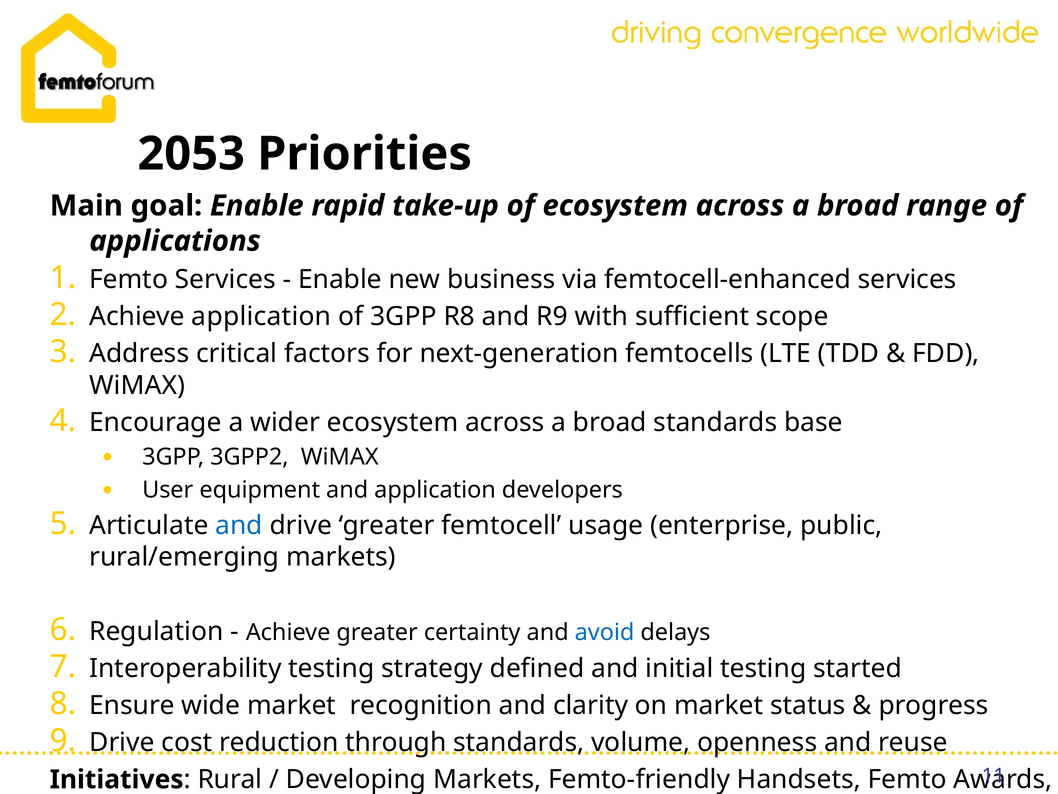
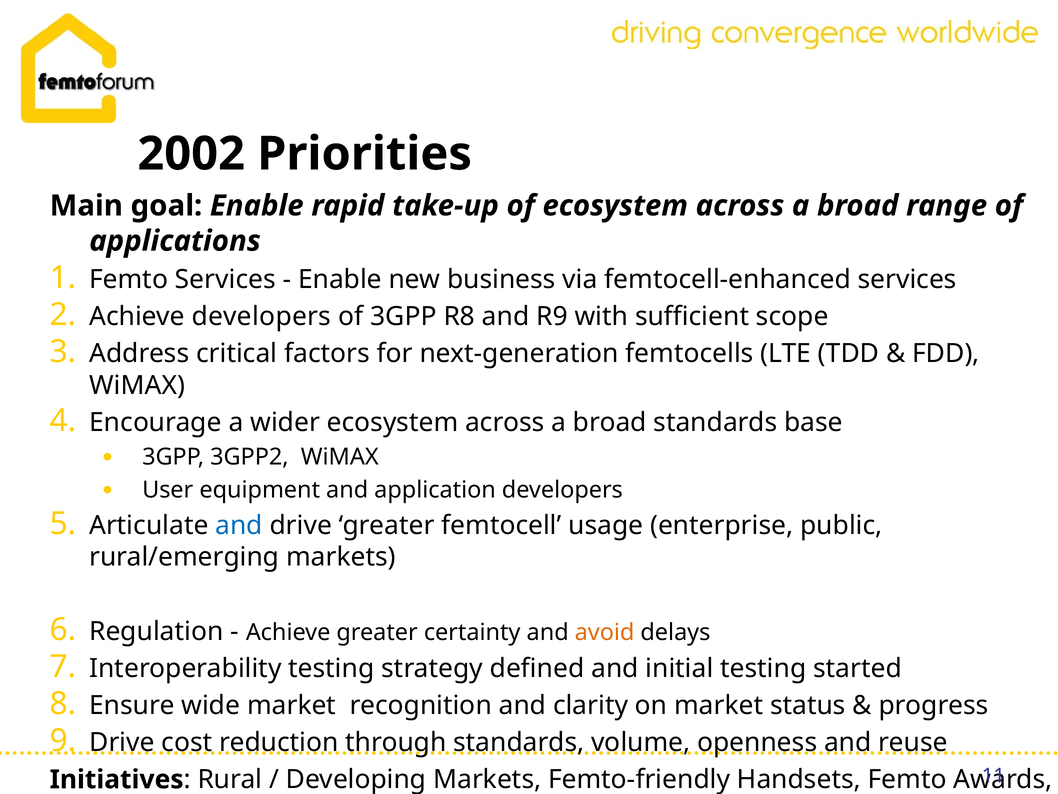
2053: 2053 -> 2002
Achieve application: application -> developers
avoid colour: blue -> orange
